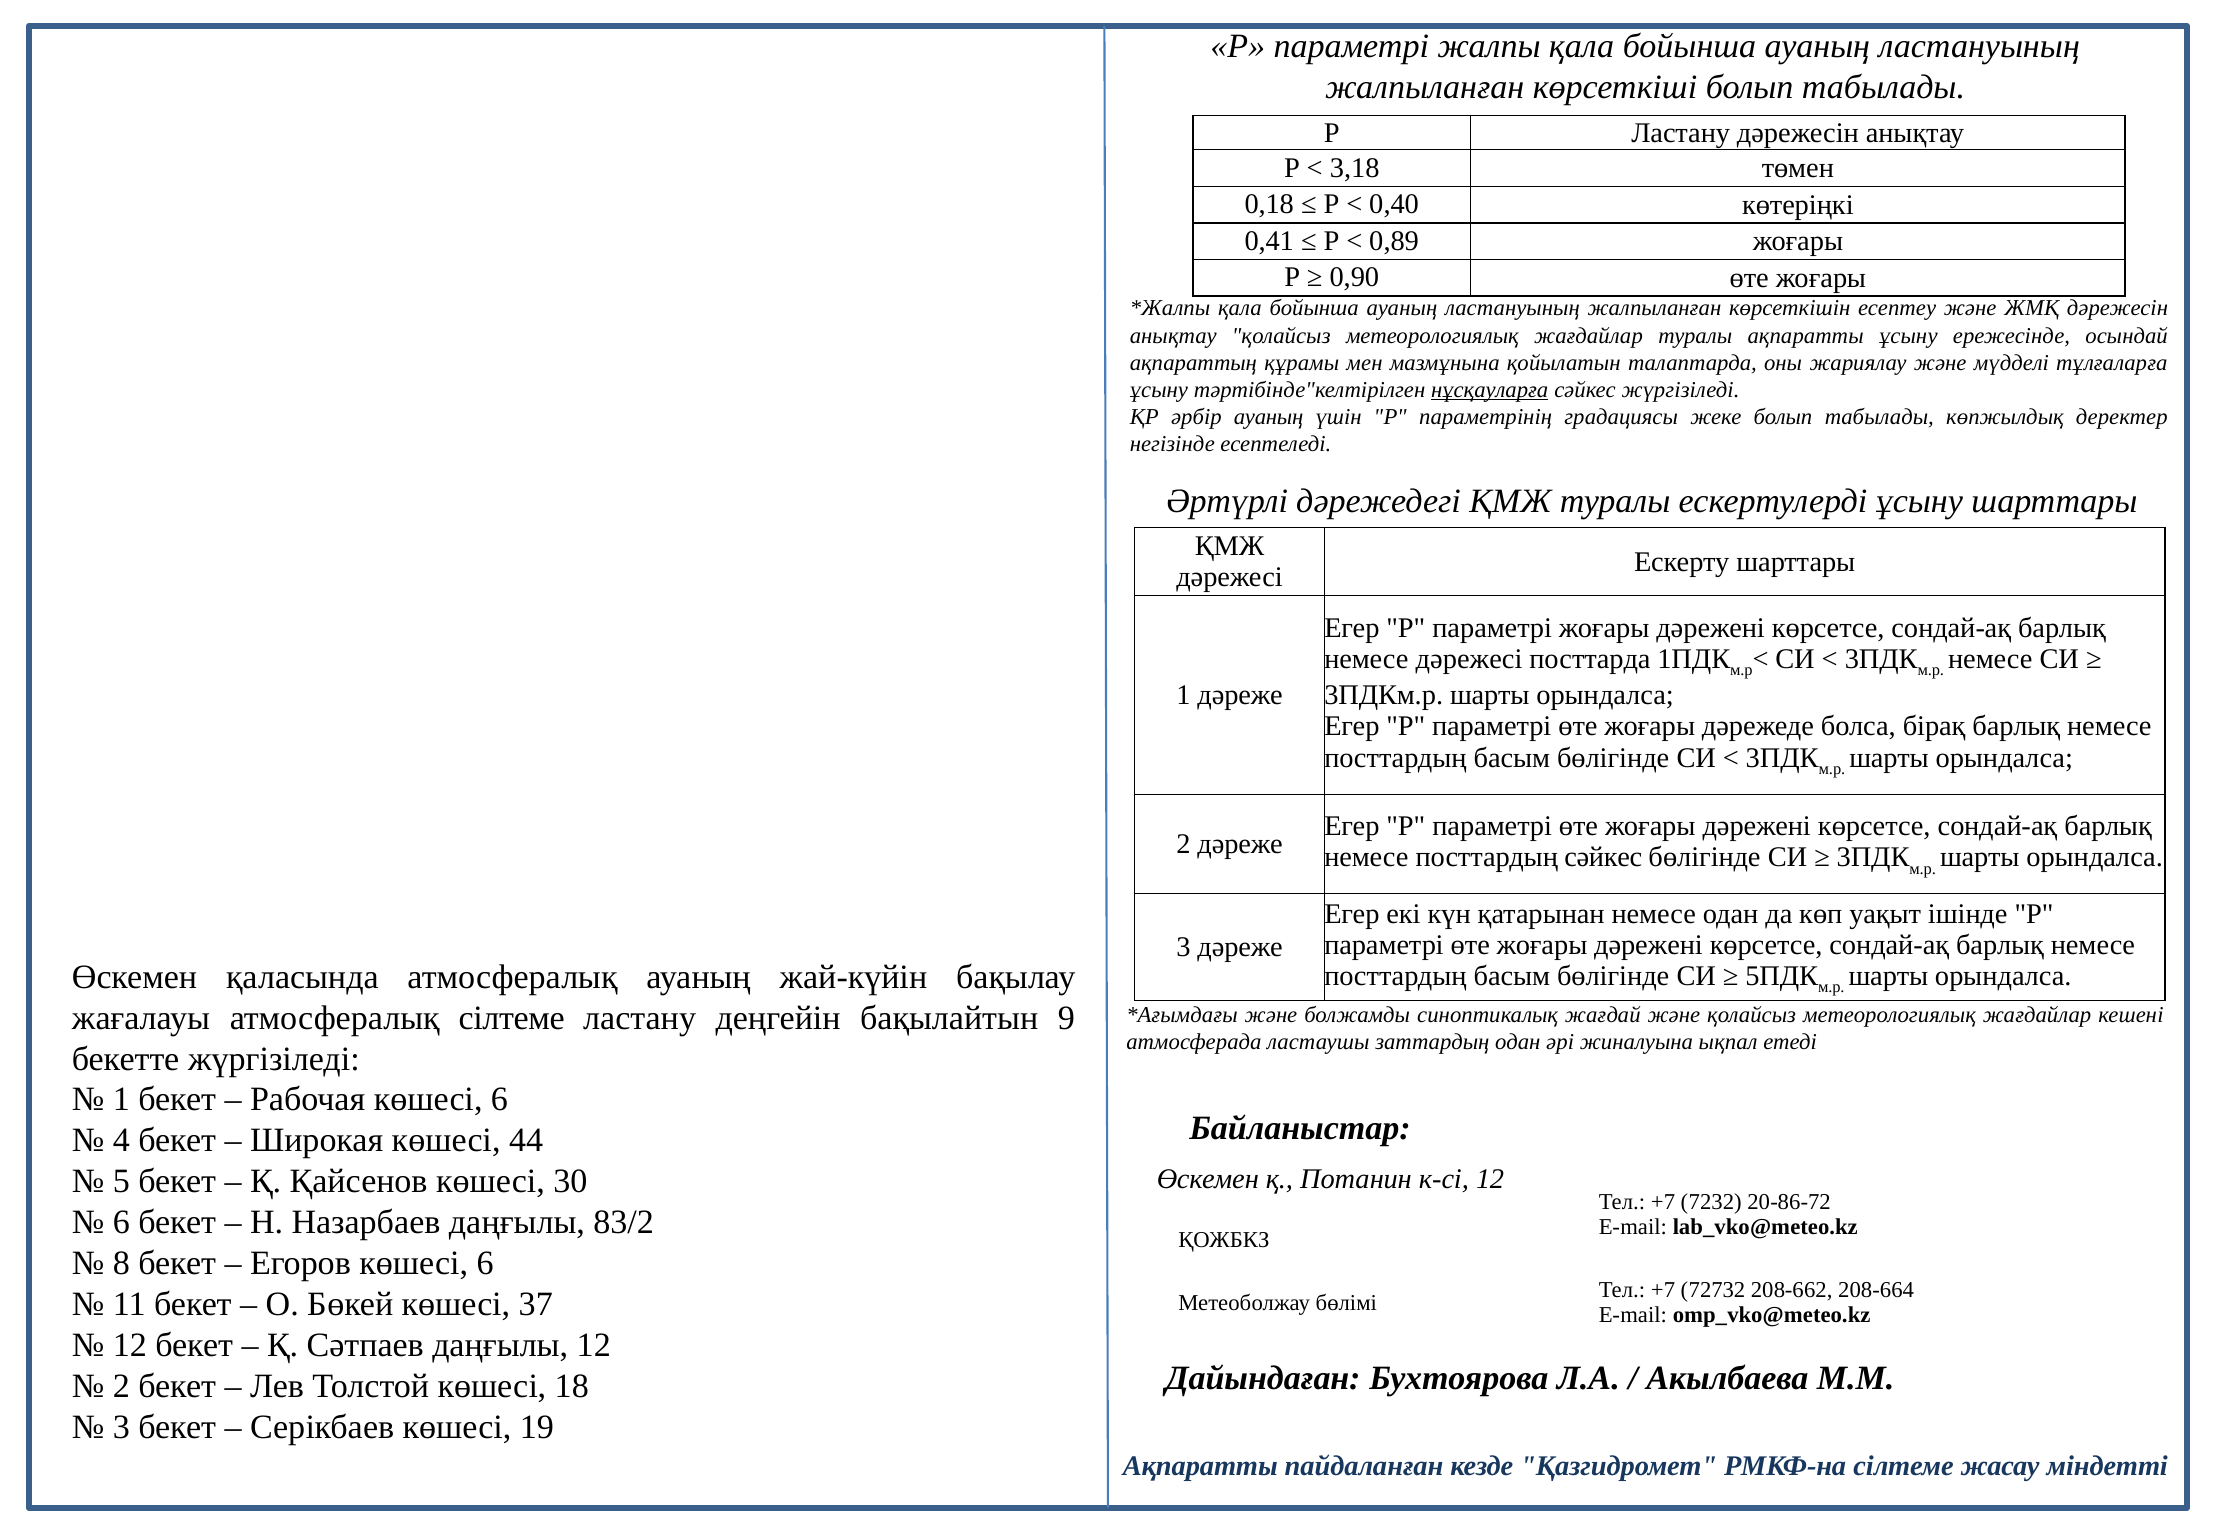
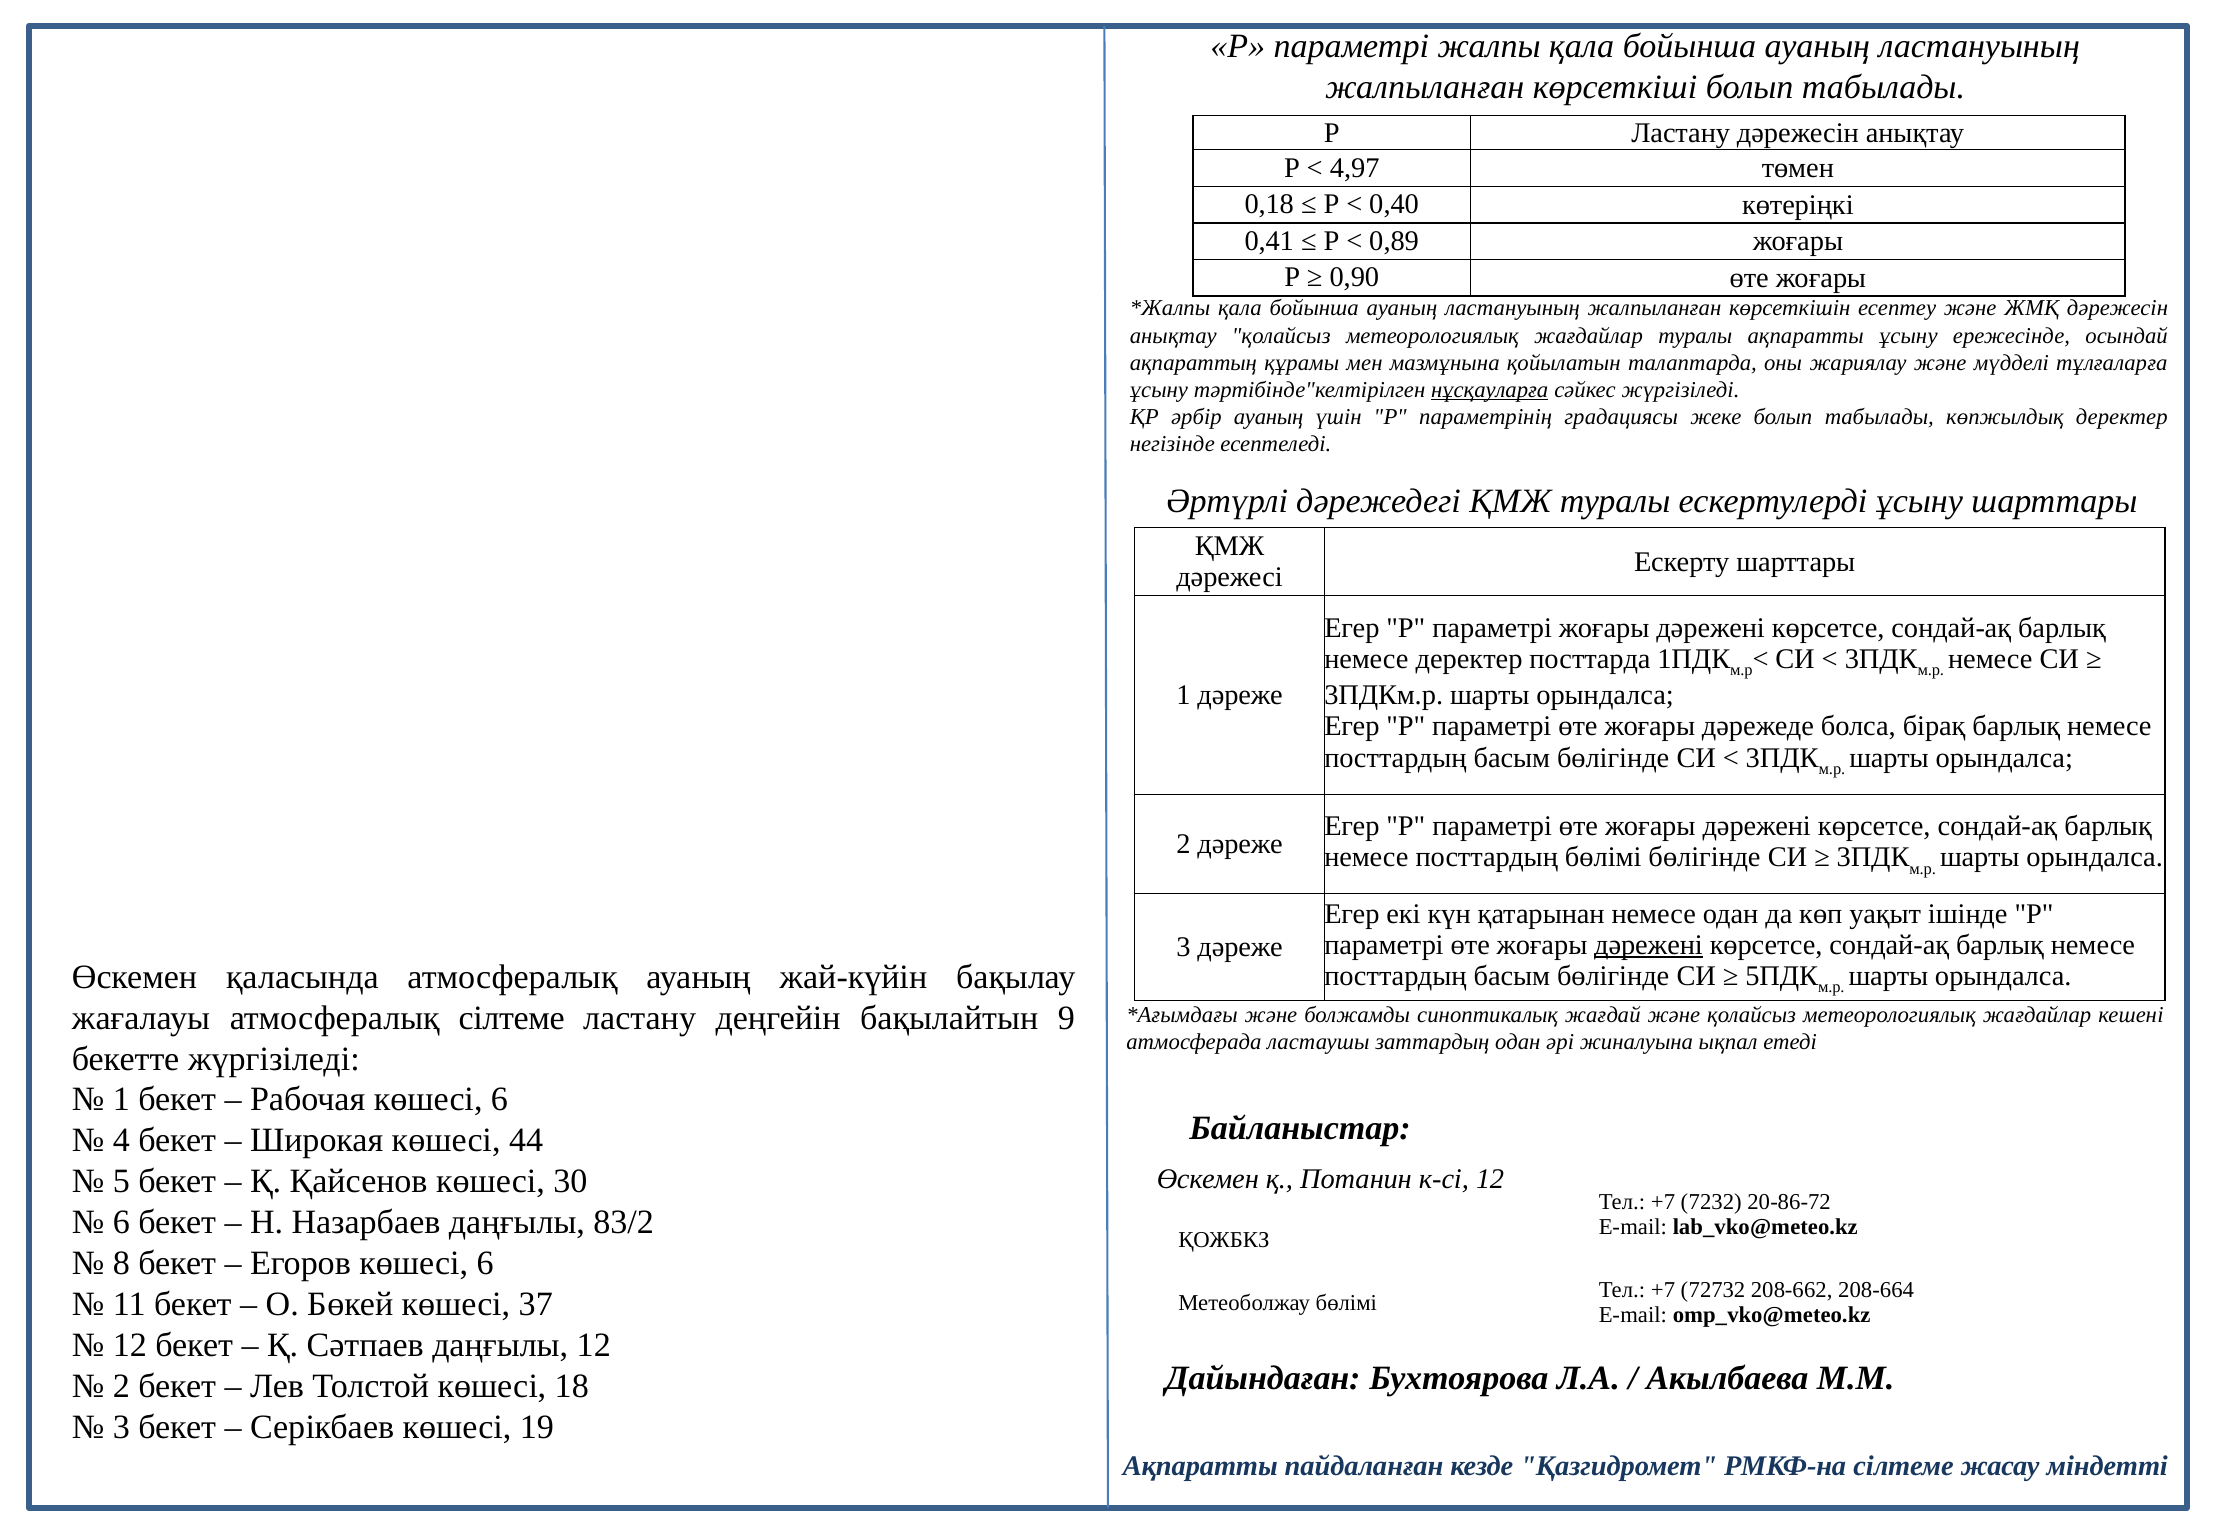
3,18: 3,18 -> 4,97
немесе дәрежесі: дәрежесі -> деректер
посттардың сәйкес: сәйкес -> бөлімі
дәрежені at (1649, 945) underline: none -> present
